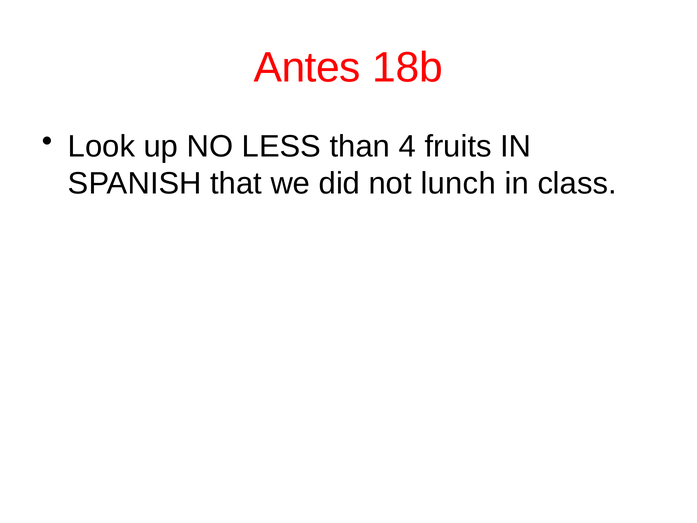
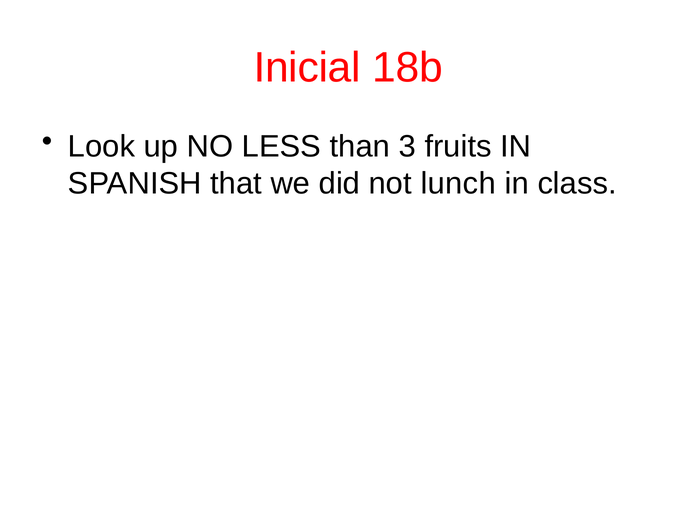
Antes: Antes -> Inicial
4: 4 -> 3
